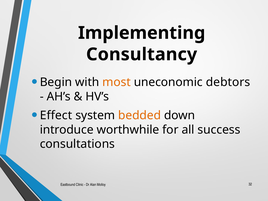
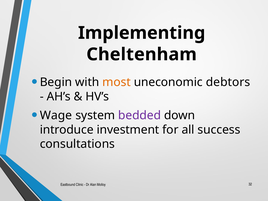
Consultancy: Consultancy -> Cheltenham
Effect: Effect -> Wage
bedded colour: orange -> purple
worthwhile: worthwhile -> investment
